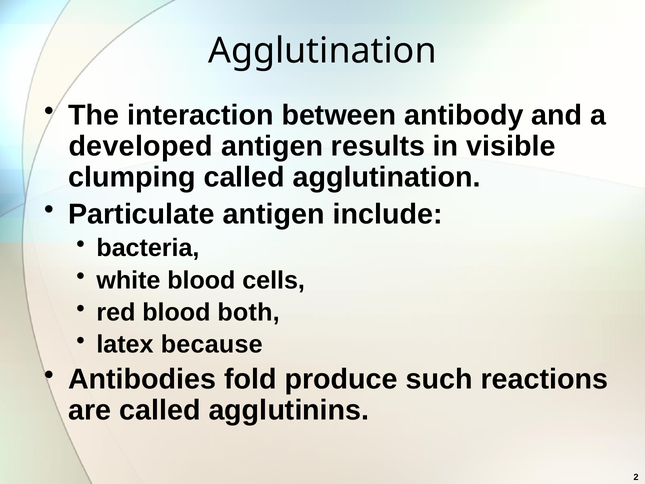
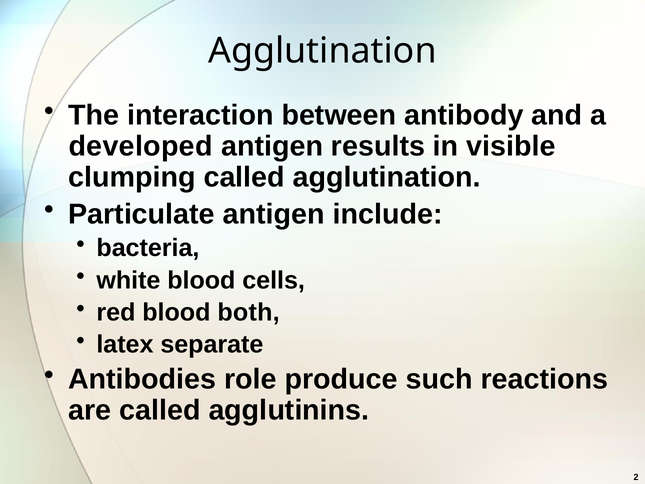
because: because -> separate
fold: fold -> role
